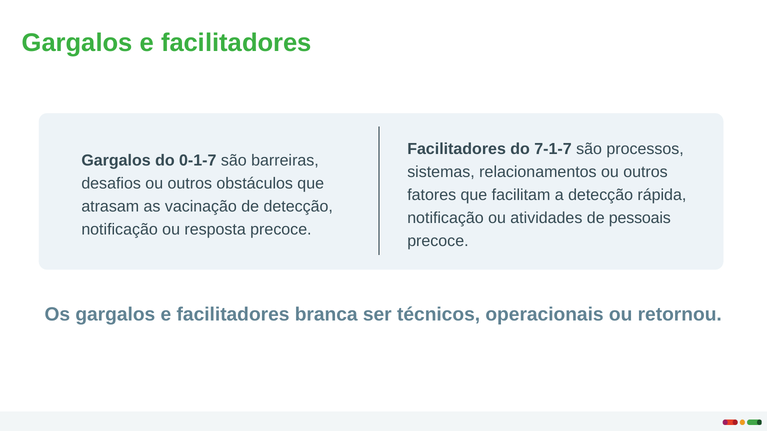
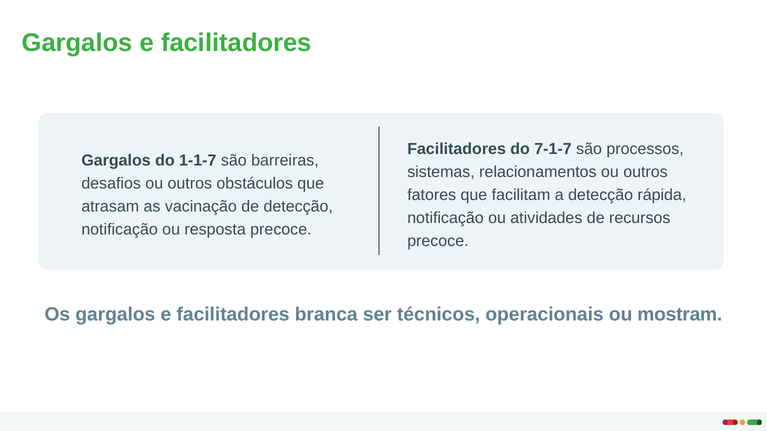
0-1-7: 0-1-7 -> 1-1-7
pessoais: pessoais -> recursos
retornou: retornou -> mostram
